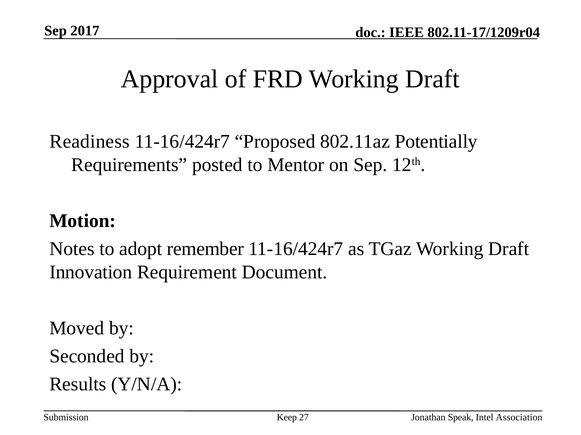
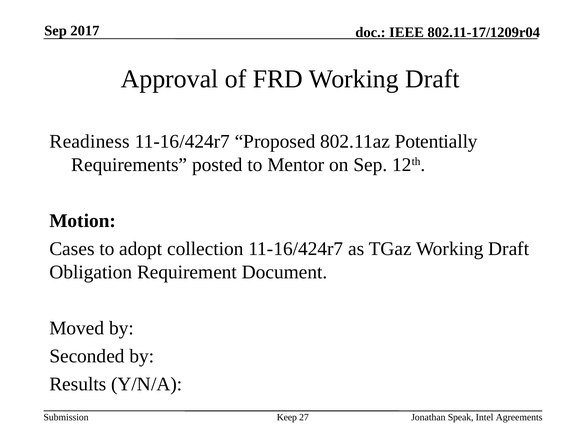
Notes: Notes -> Cases
remember: remember -> collection
Innovation: Innovation -> Obligation
Association: Association -> Agreements
